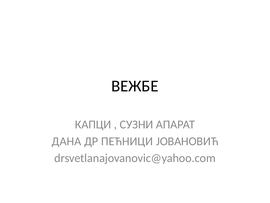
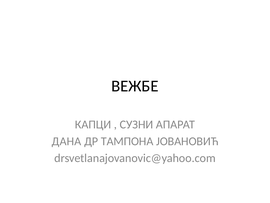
ПЕЋНИЦИ: ПЕЋНИЦИ -> ТАМПОНА
